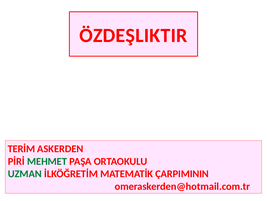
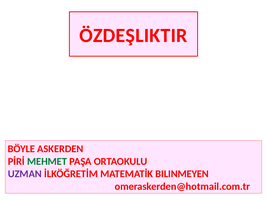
TERİM: TERİM -> BÖYLE
UZMAN colour: green -> purple
ÇARPIMININ: ÇARPIMININ -> BILINMEYEN
